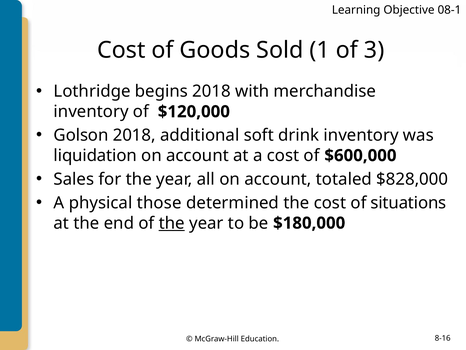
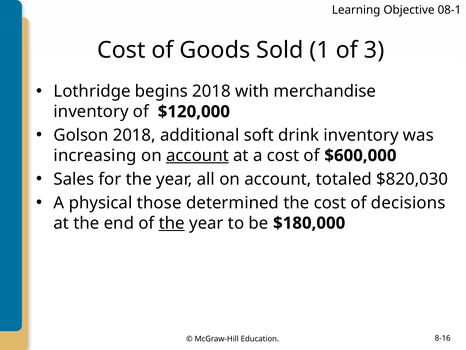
liquidation: liquidation -> increasing
account at (197, 155) underline: none -> present
$828,000: $828,000 -> $820,030
situations: situations -> decisions
